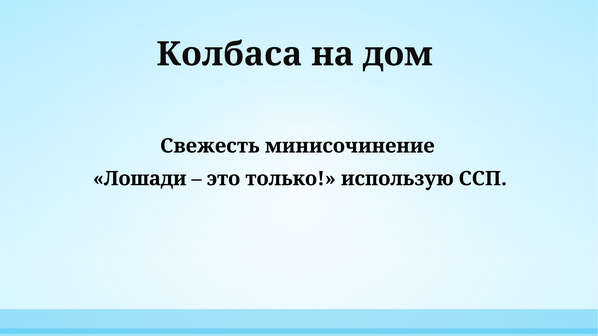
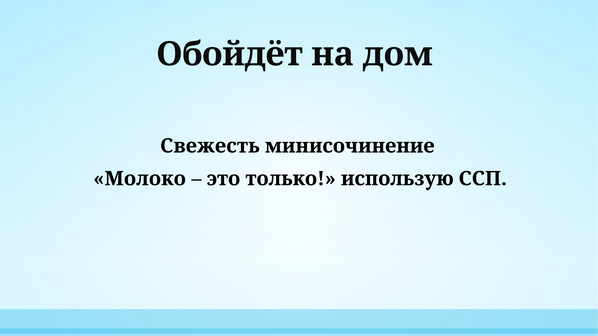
Колбаса: Колбаса -> Обойдёт
Лошади: Лошади -> Молоко
